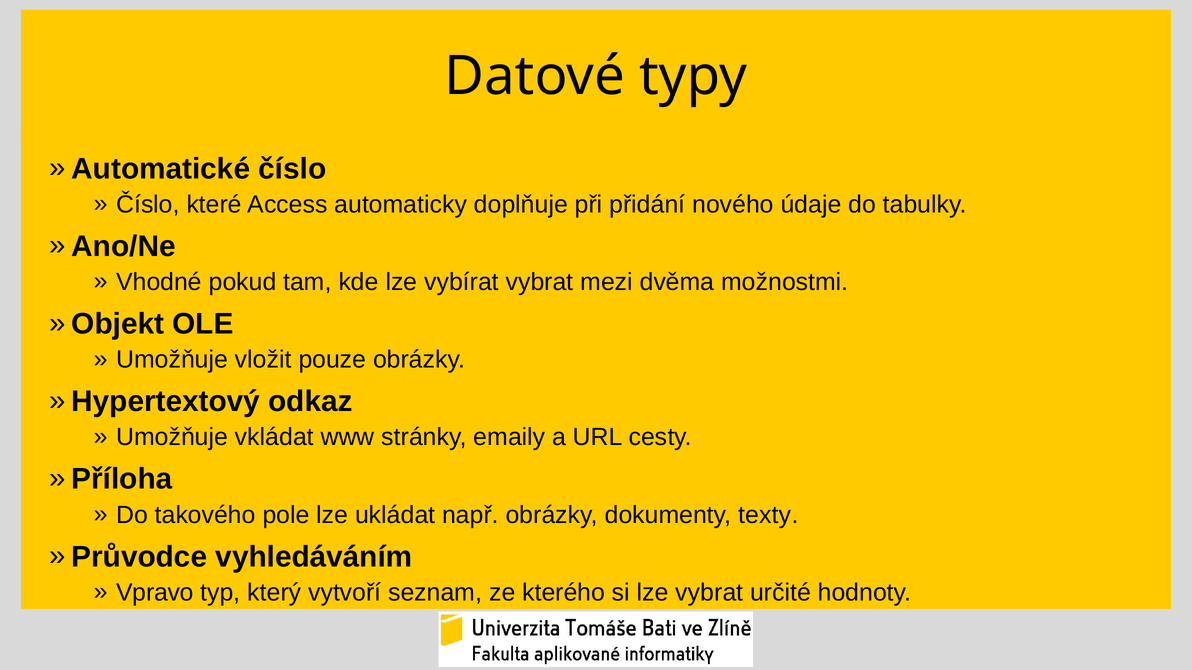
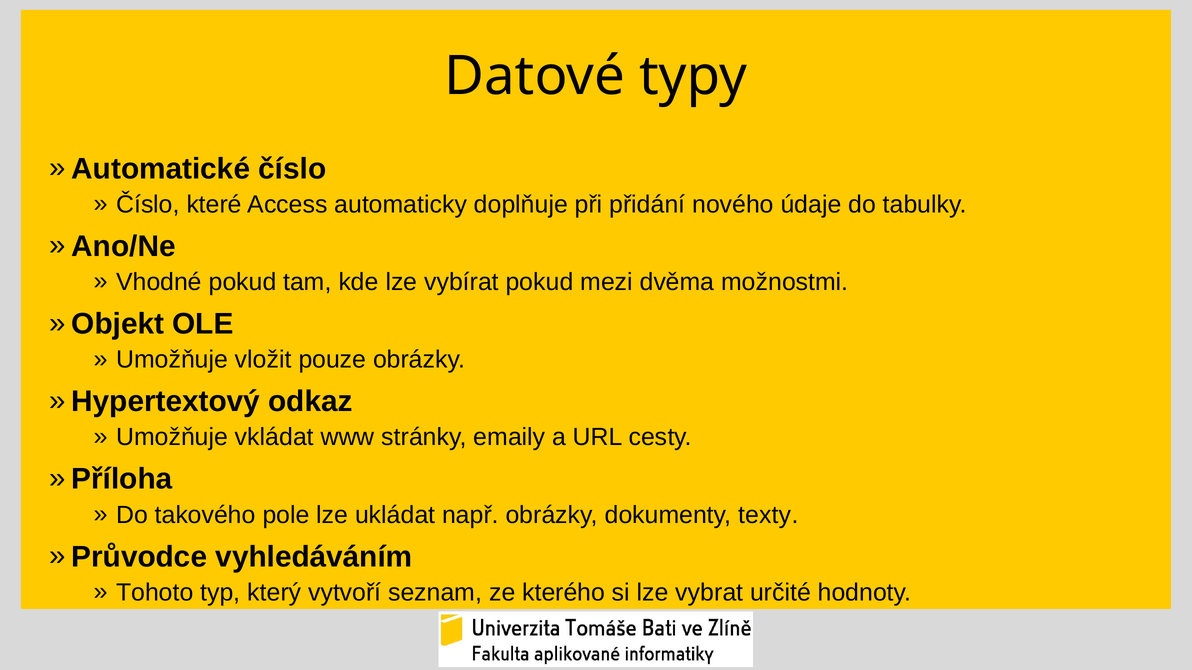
vybírat vybrat: vybrat -> pokud
Vpravo: Vpravo -> Tohoto
